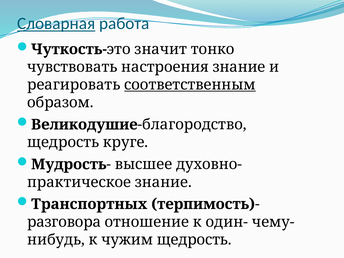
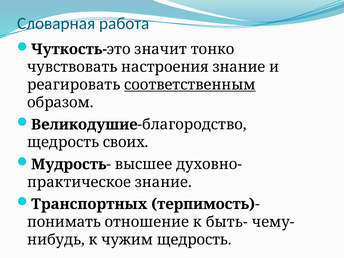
Словарная underline: present -> none
круге: круге -> своих
разговора: разговора -> понимать
один-: один- -> быть-
